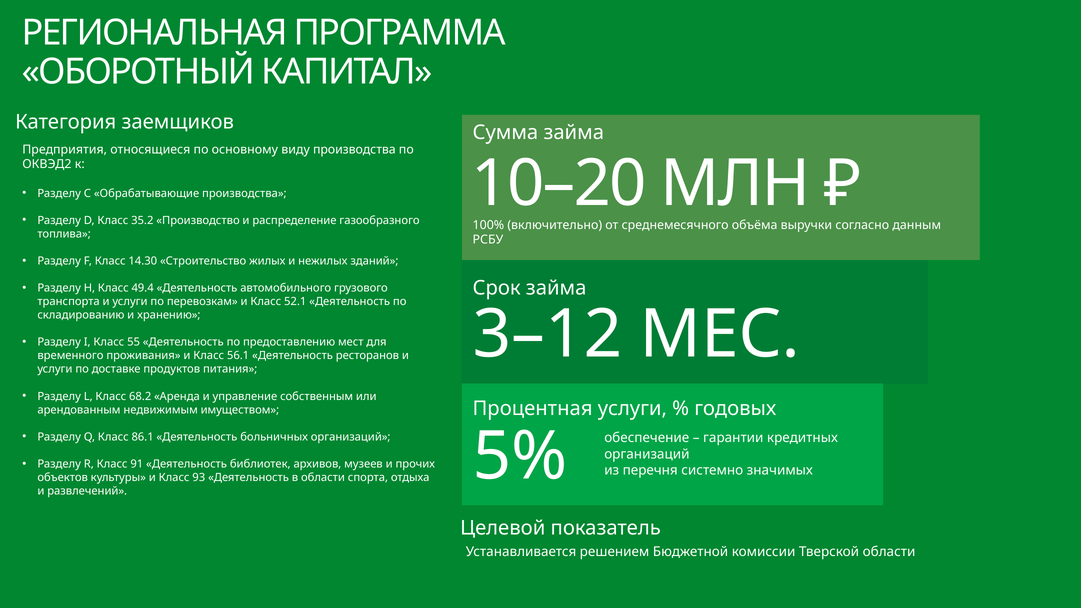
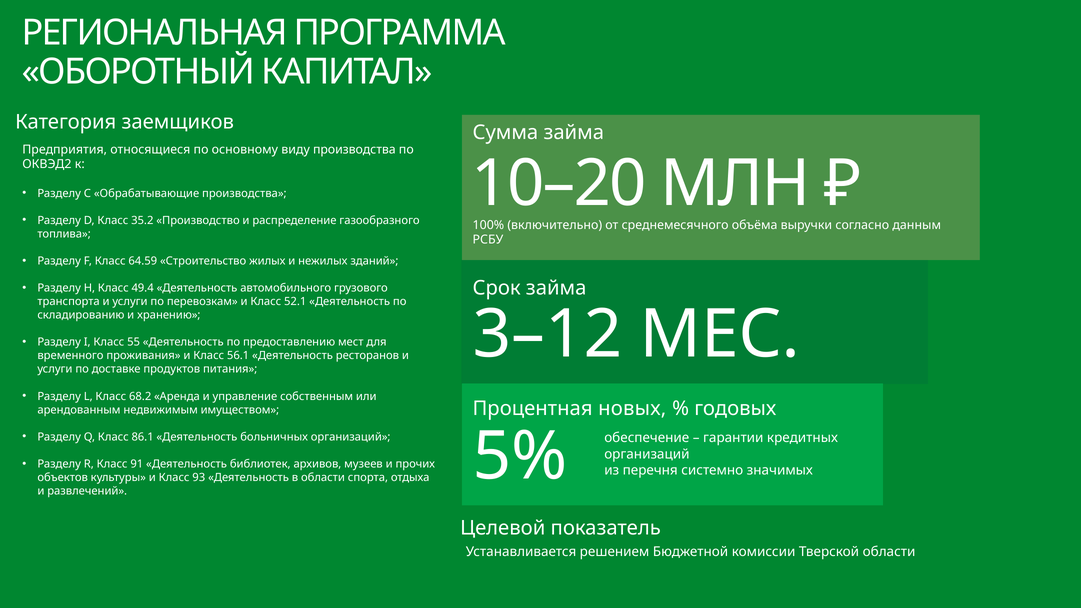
14.30: 14.30 -> 64.59
Процентная услуги: услуги -> новых
